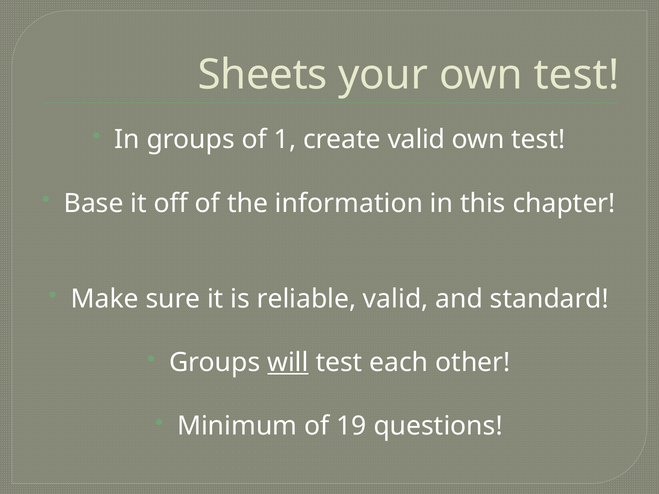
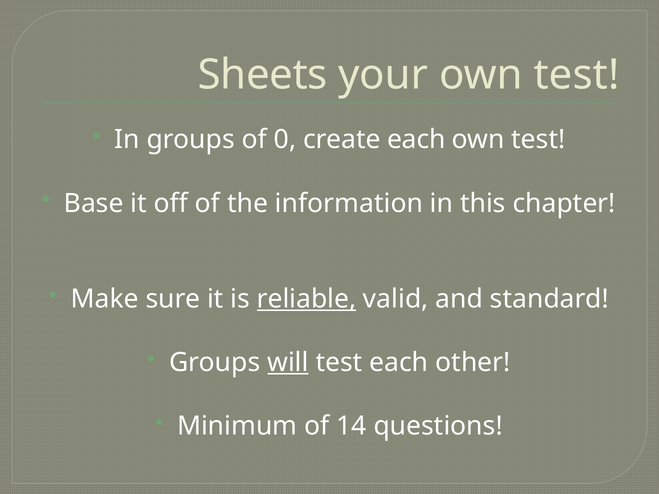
1: 1 -> 0
create valid: valid -> each
reliable underline: none -> present
19: 19 -> 14
